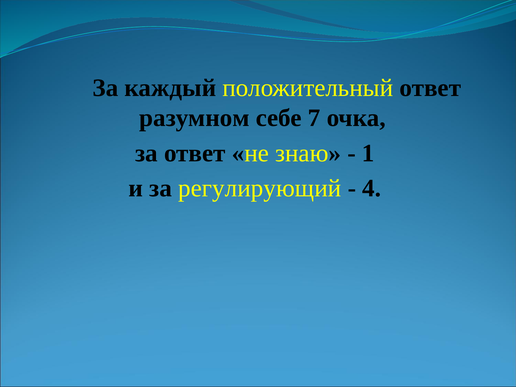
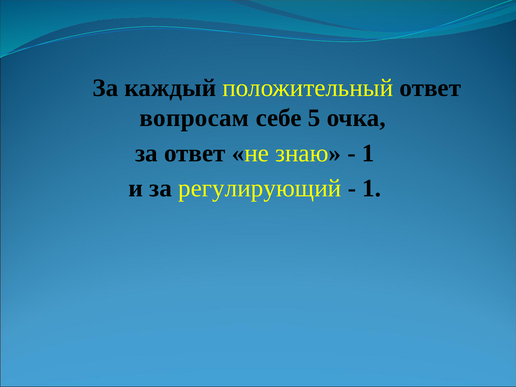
разумном: разумном -> вопросам
7: 7 -> 5
4 at (372, 188): 4 -> 1
